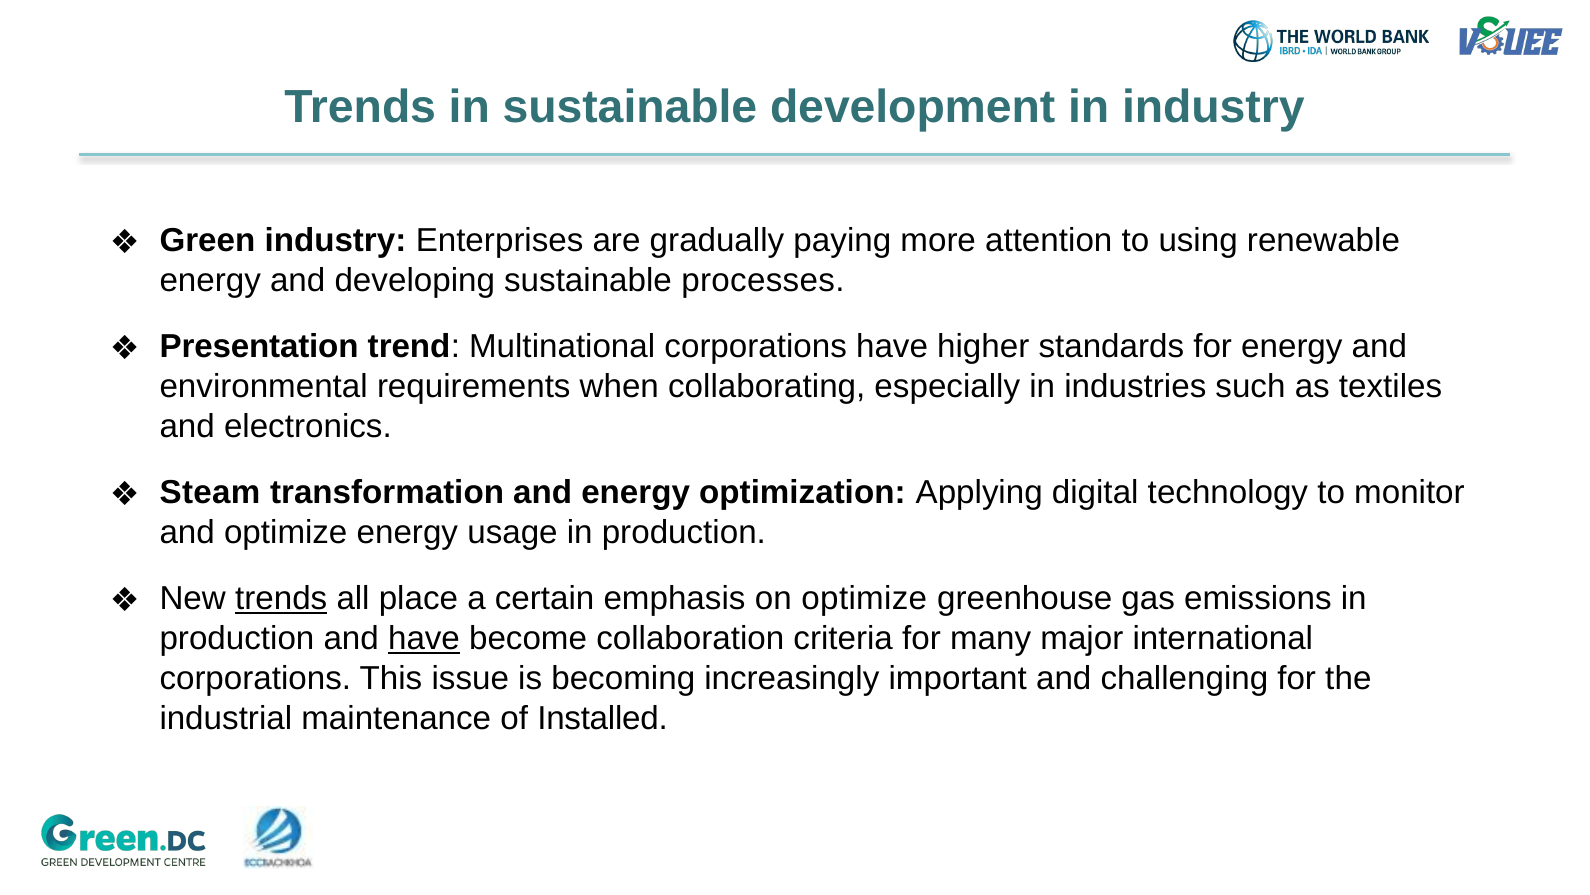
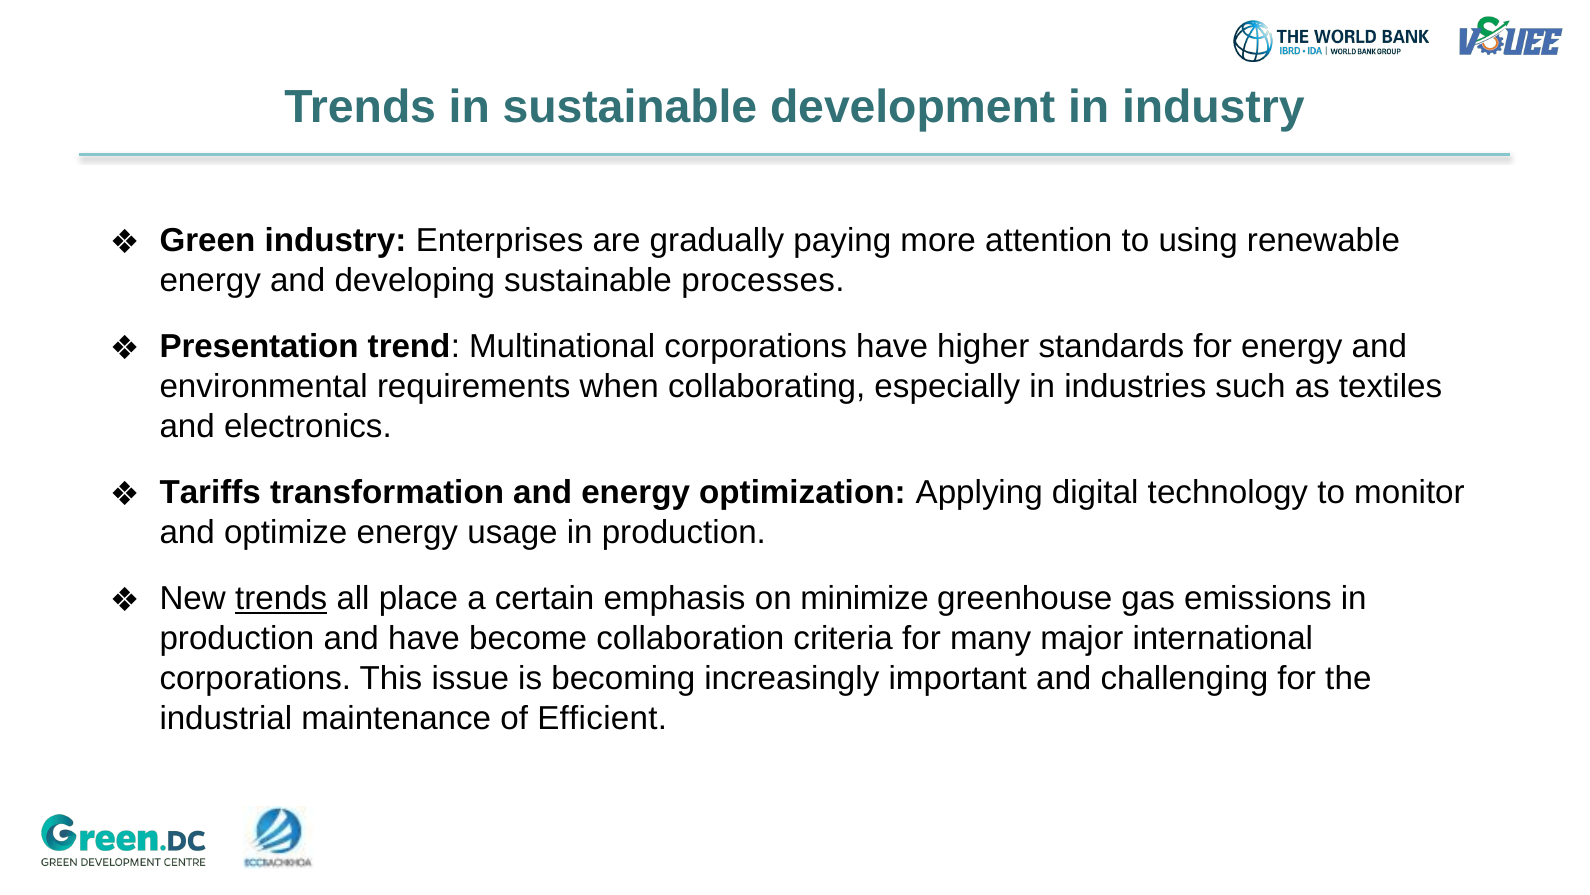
Steam: Steam -> Tariffs
on optimize: optimize -> minimize
have at (424, 638) underline: present -> none
Installed: Installed -> Efficient
